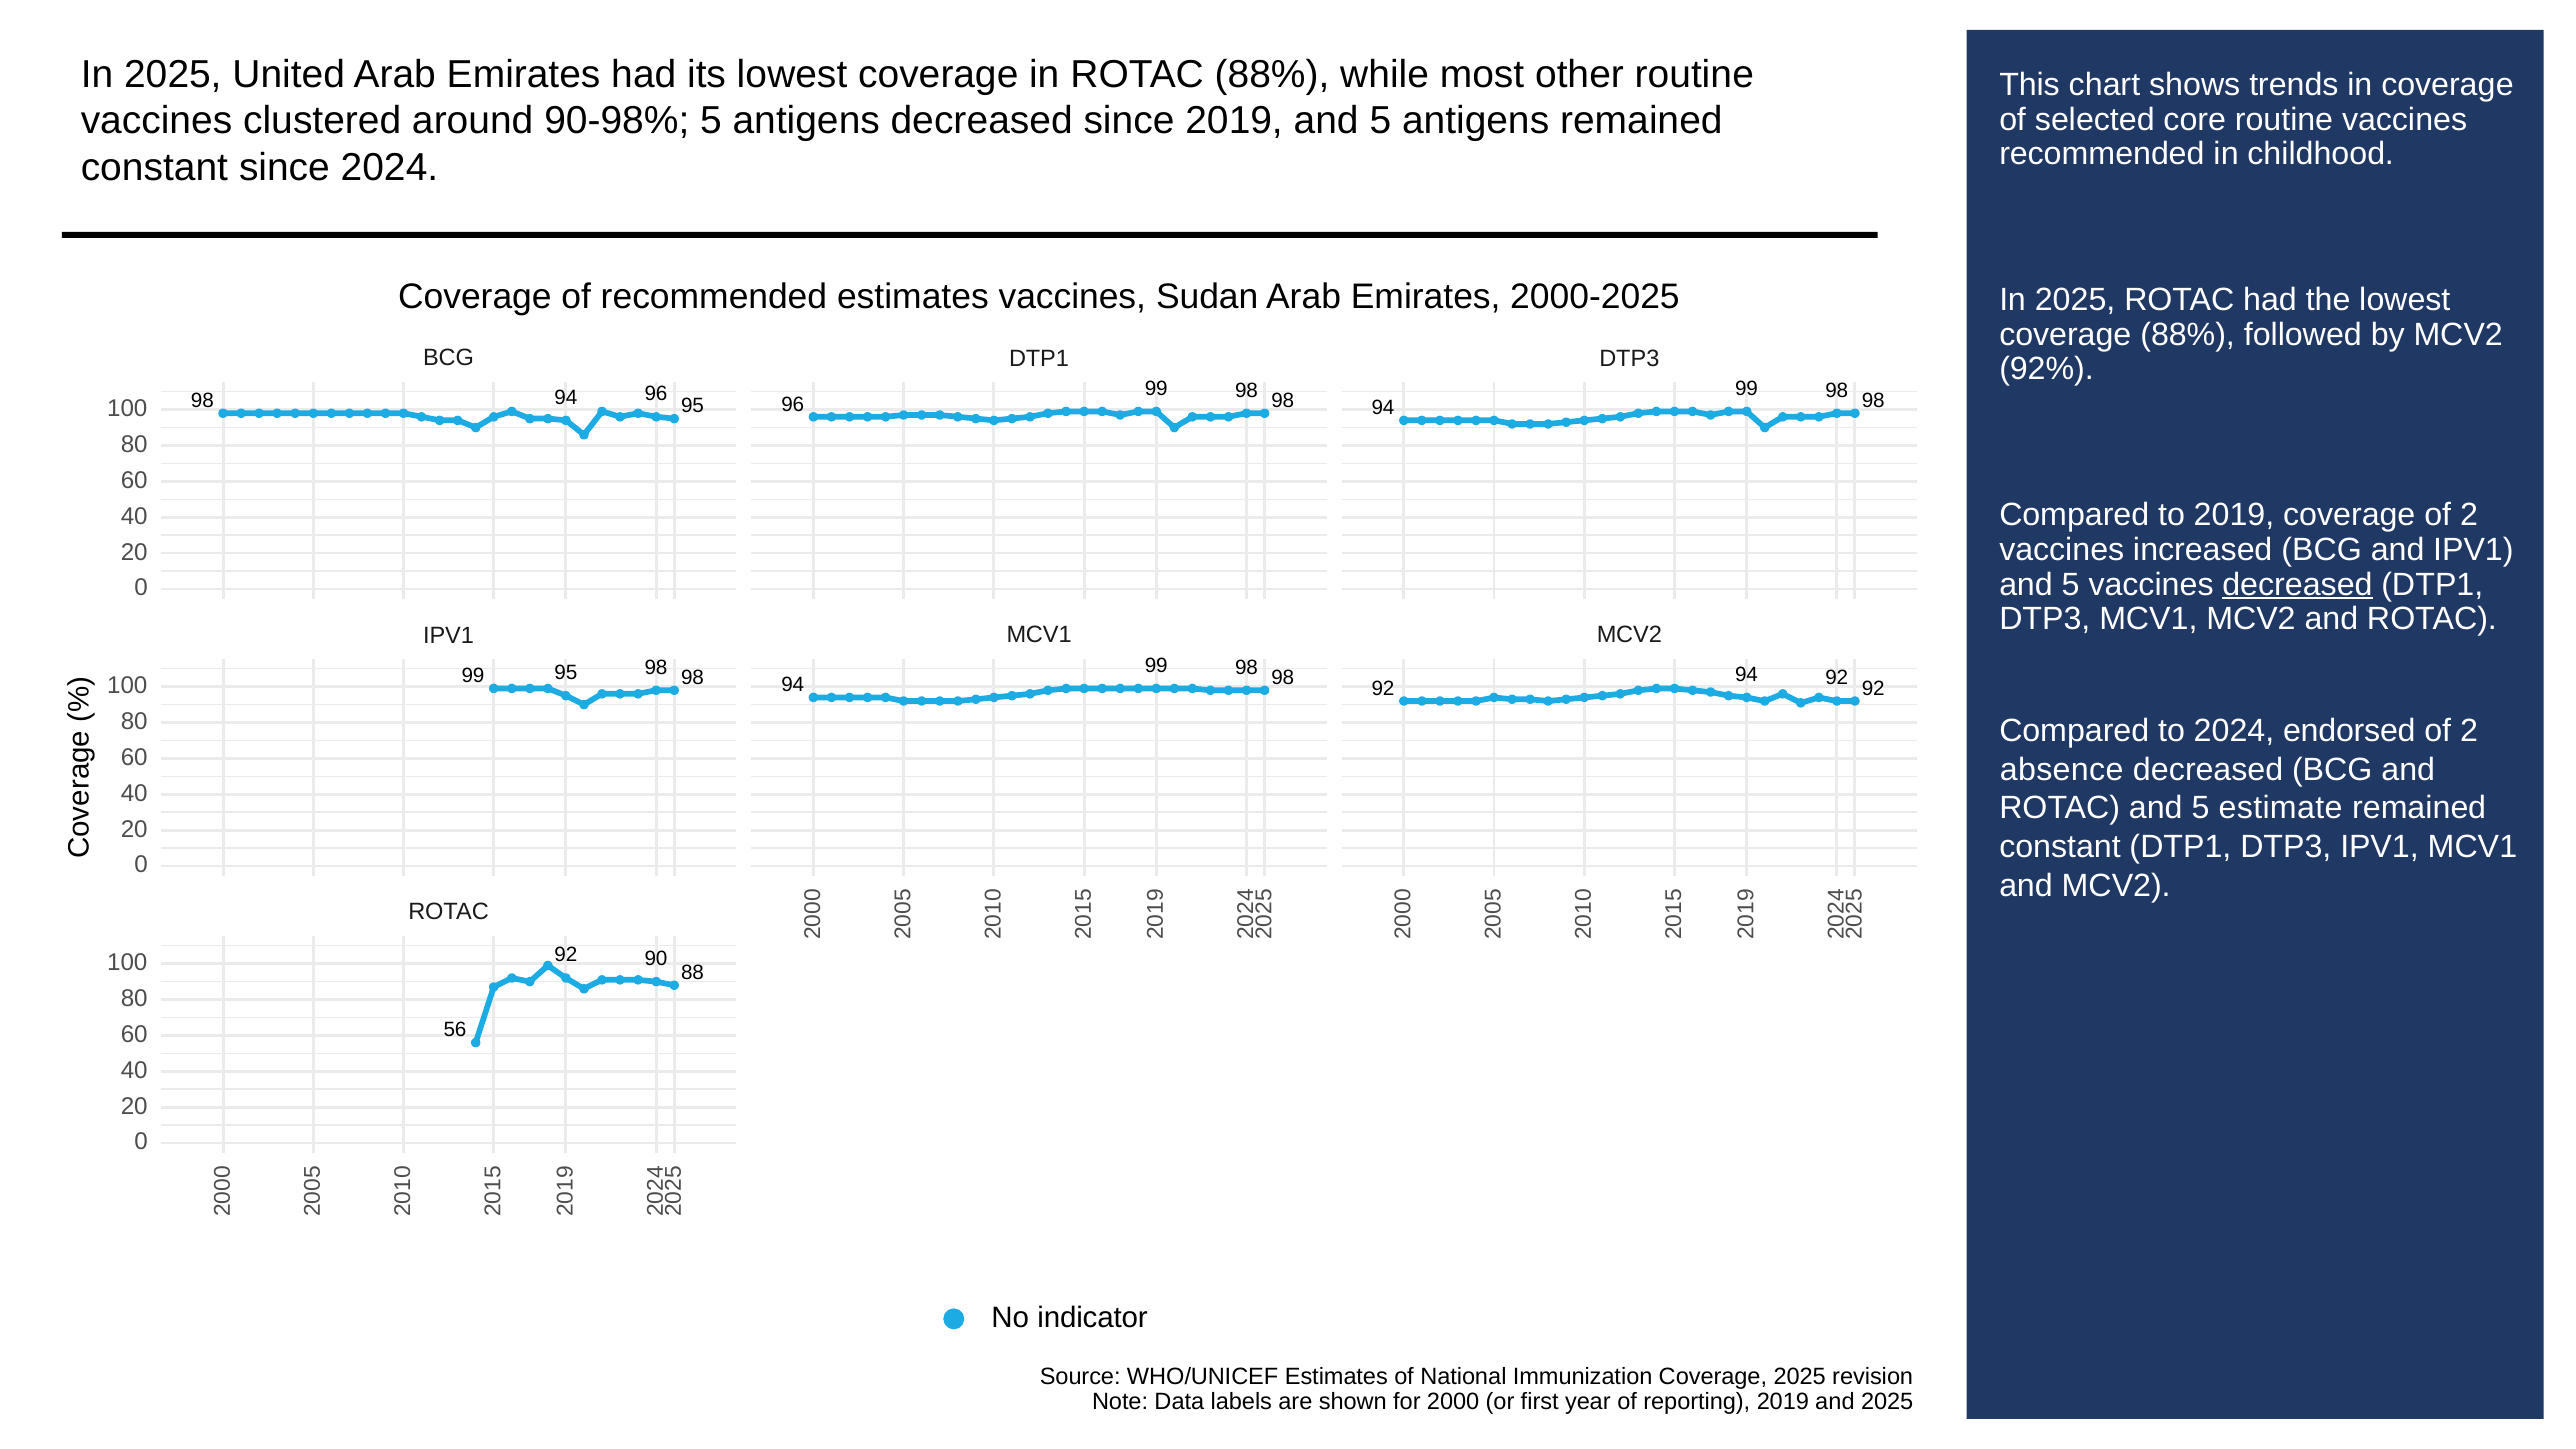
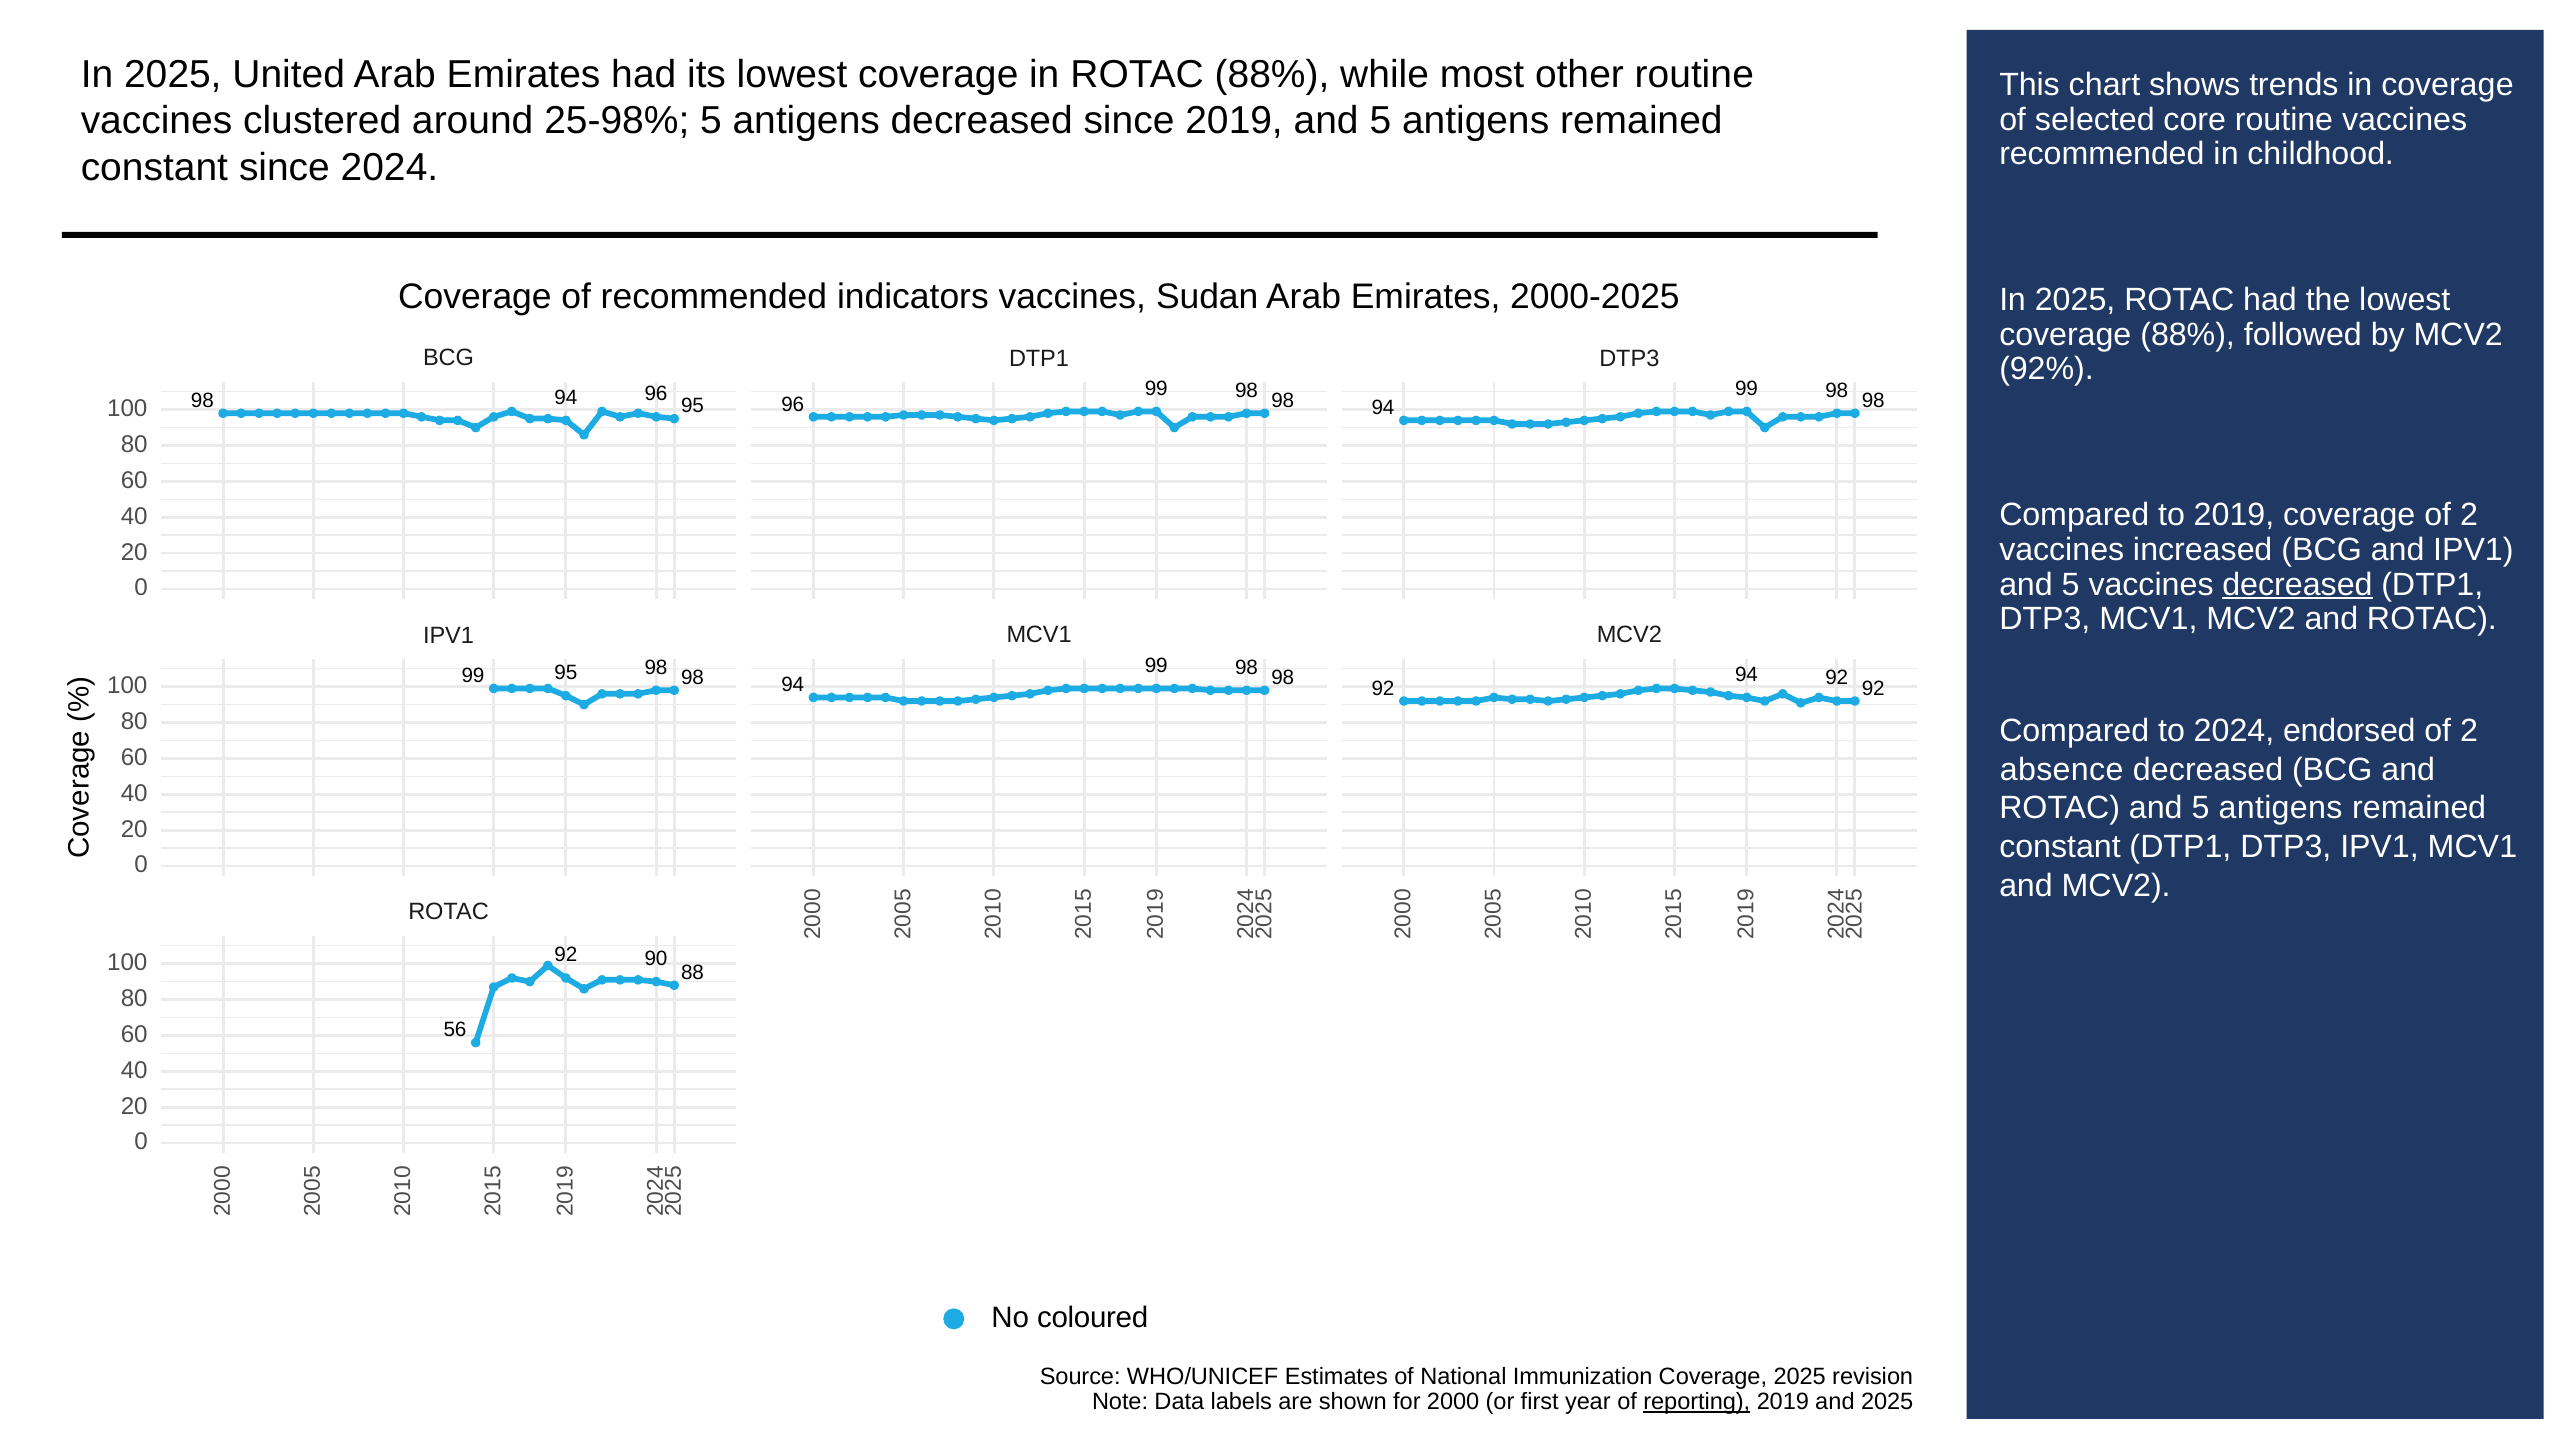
90-98%: 90-98% -> 25-98%
recommended estimates: estimates -> indicators
ROTAC and 5 estimate: estimate -> antigens
indicator: indicator -> coloured
reporting underline: none -> present
